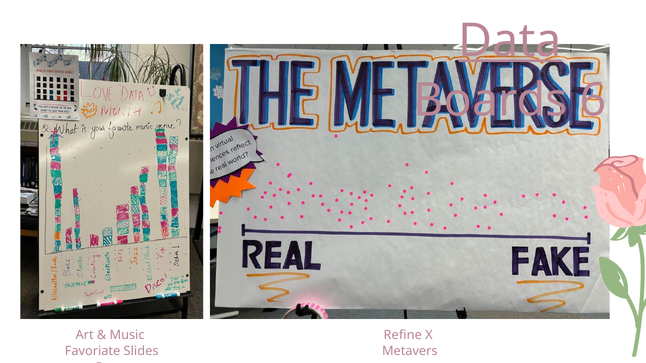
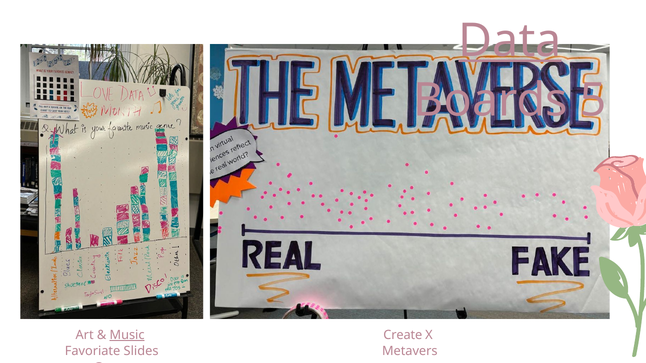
6: 6 -> 5
Music underline: none -> present
Refine: Refine -> Create
